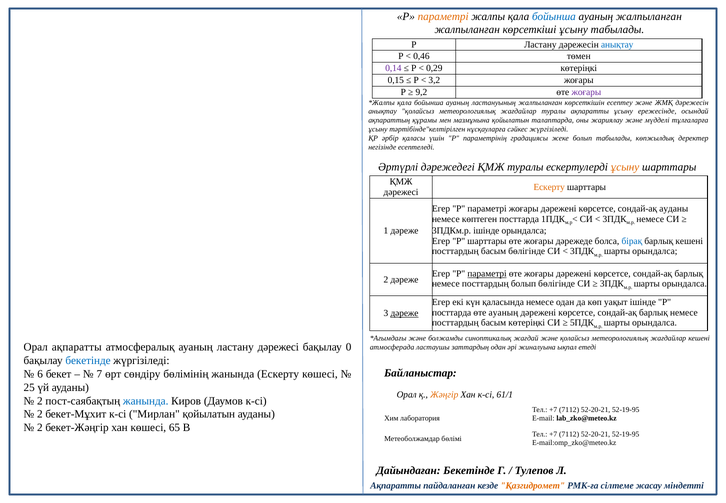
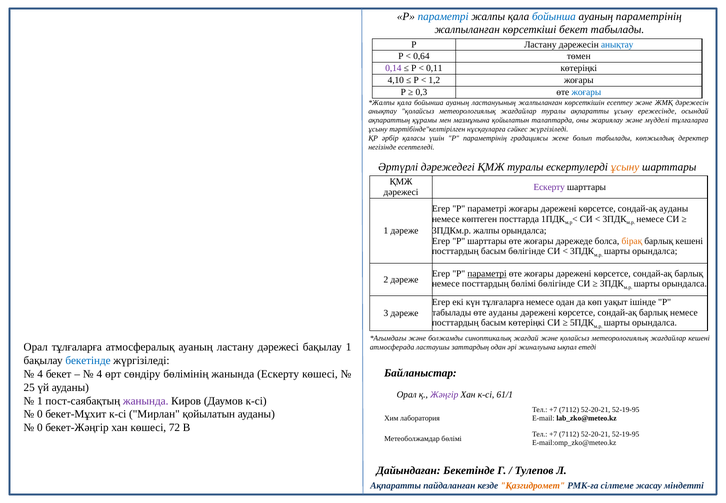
параметрі at (443, 16) colour: orange -> blue
ауаның жалпыланған: жалпыланған -> параметрінің
көрсеткіші ұсыну: ұсыну -> бекет
0,46: 0,46 -> 0,64
0,29: 0,29 -> 0,11
0,15: 0,15 -> 4,10
3,2: 3,2 -> 1,2
9,2: 9,2 -> 0,3
жоғары at (586, 92) colour: purple -> blue
Ескерту at (549, 187) colour: orange -> purple
3ПДКм.р ішінде: ішінде -> жалпы
бірақ colour: blue -> orange
посттардың болып: болып -> бөлімі
күн қаласында: қаласында -> тұлғаларға
посттарда at (452, 312): посттарда -> табылады
өте ауаның: ауаның -> ауданы
дәреже at (404, 313) underline: present -> none
Орал ақпаратты: ақпаратты -> тұлғаларға
бақылау 0: 0 -> 1
6 at (40, 374): 6 -> 4
7 at (99, 374): 7 -> 4
Жәңгір colour: orange -> purple
2 at (40, 401): 2 -> 1
жанында at (146, 401) colour: blue -> purple
2 at (40, 414): 2 -> 0
2 at (40, 427): 2 -> 0
65: 65 -> 72
